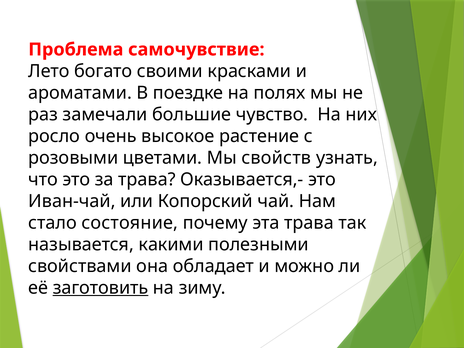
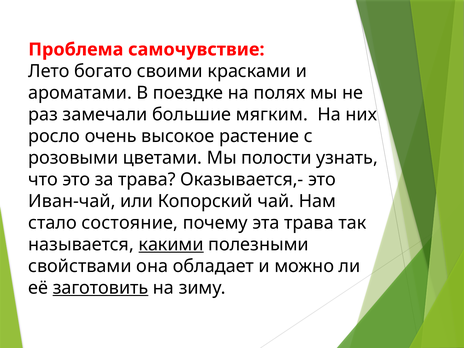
чувство: чувство -> мягким
свойств: свойств -> полости
какими underline: none -> present
